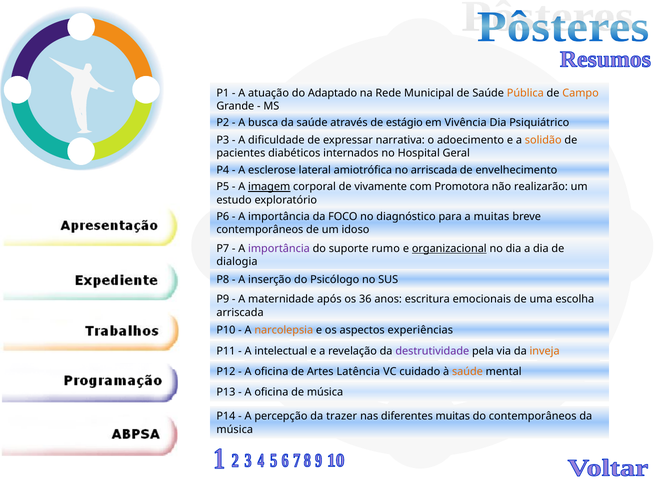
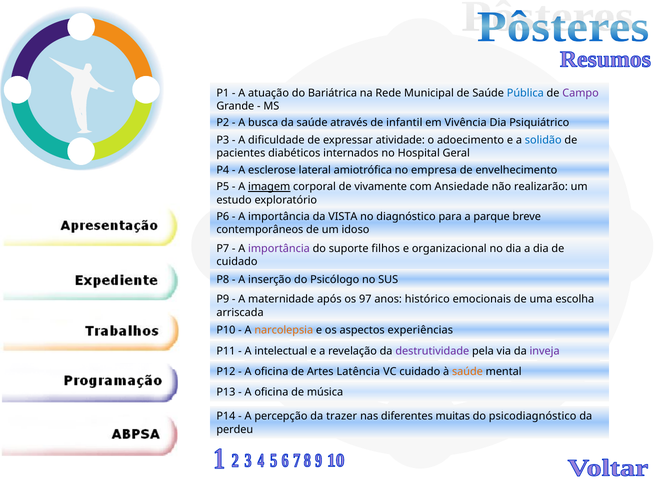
Adaptado: Adaptado -> Bariátrica
Pública colour: orange -> blue
Campo colour: orange -> purple
estágio: estágio -> infantil
narrativa: narrativa -> atividade
solidão colour: orange -> blue
no arriscada: arriscada -> empresa
Promotora: Promotora -> Ansiedade
FOCO: FOCO -> VISTA
a muitas: muitas -> parque
rumo: rumo -> filhos
organizacional underline: present -> none
dialogia at (237, 261): dialogia -> cuidado
36: 36 -> 97
escritura: escritura -> histórico
inveja colour: orange -> purple
do contemporâneos: contemporâneos -> psicodiagnóstico
música at (235, 429): música -> perdeu
